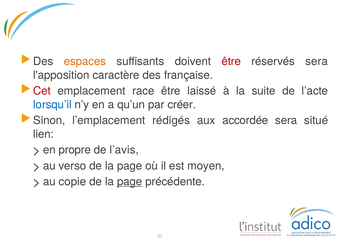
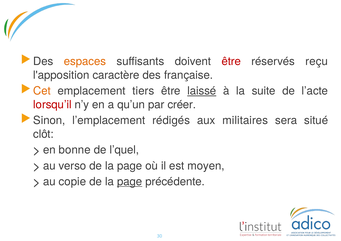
réservés sera: sera -> reçu
Cet colour: red -> orange
race: race -> tiers
laissé underline: none -> present
lorsqu’il colour: blue -> red
accordée: accordée -> militaires
lien: lien -> clôt
propre: propre -> bonne
l’avis: l’avis -> l’quel
